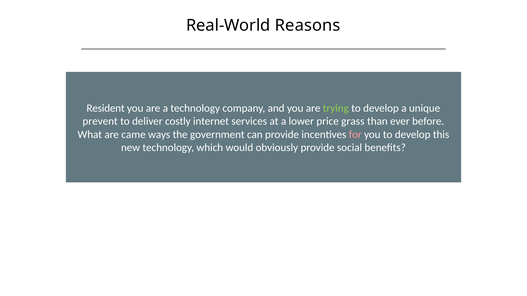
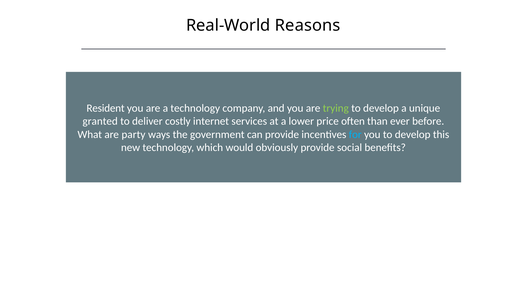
prevent: prevent -> granted
grass: grass -> often
came: came -> party
for colour: pink -> light blue
